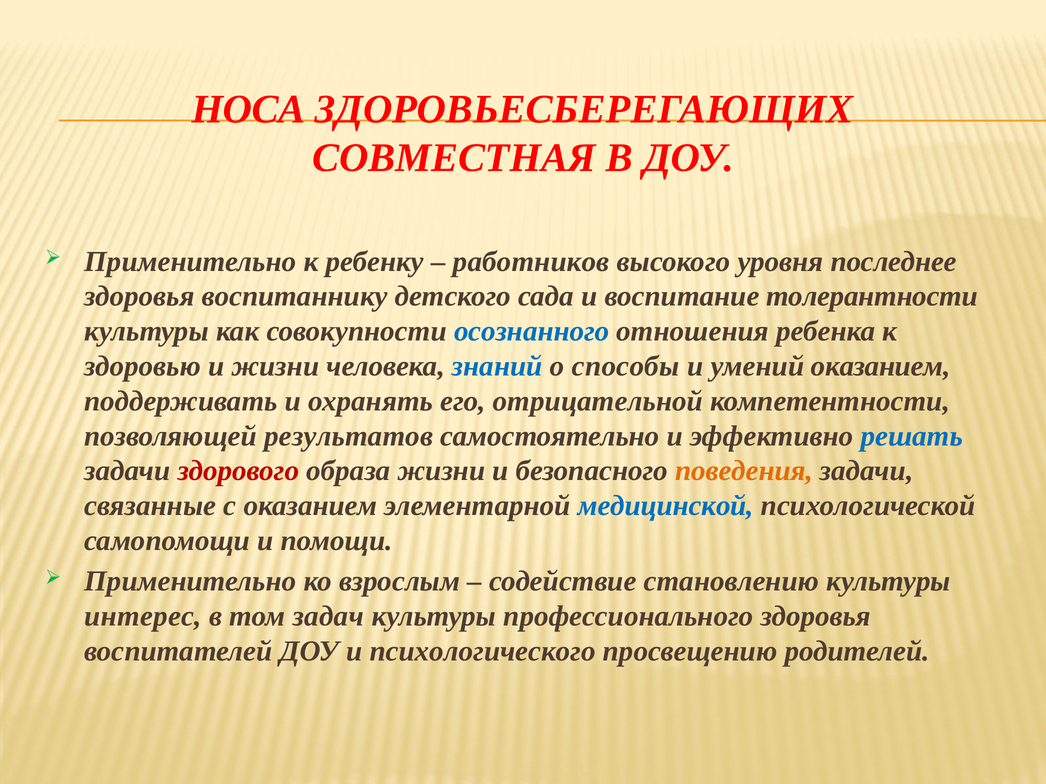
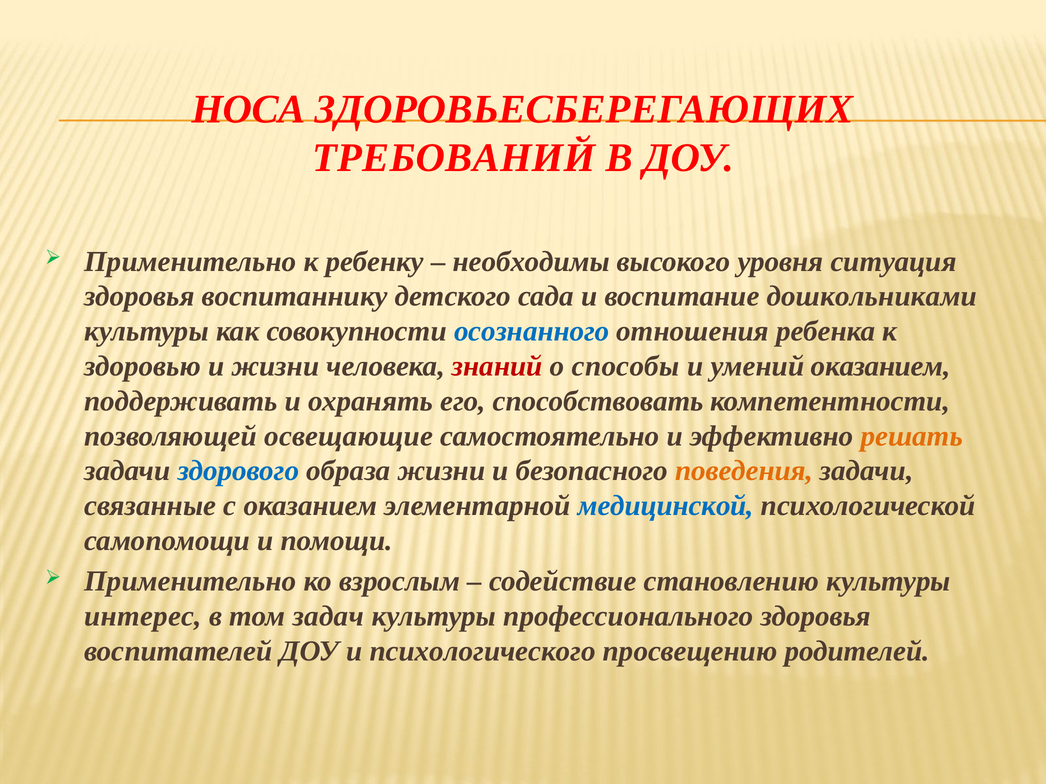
СОВМЕСТНАЯ: СОВМЕСТНАЯ -> ТРЕБОВАНИЙ
работников: работников -> необходимы
последнее: последнее -> ситуация
толерантности: толерантности -> дошкольниками
знаний colour: blue -> red
отрицательной: отрицательной -> способствовать
результатов: результатов -> освещающие
решать colour: blue -> orange
здорового colour: red -> blue
